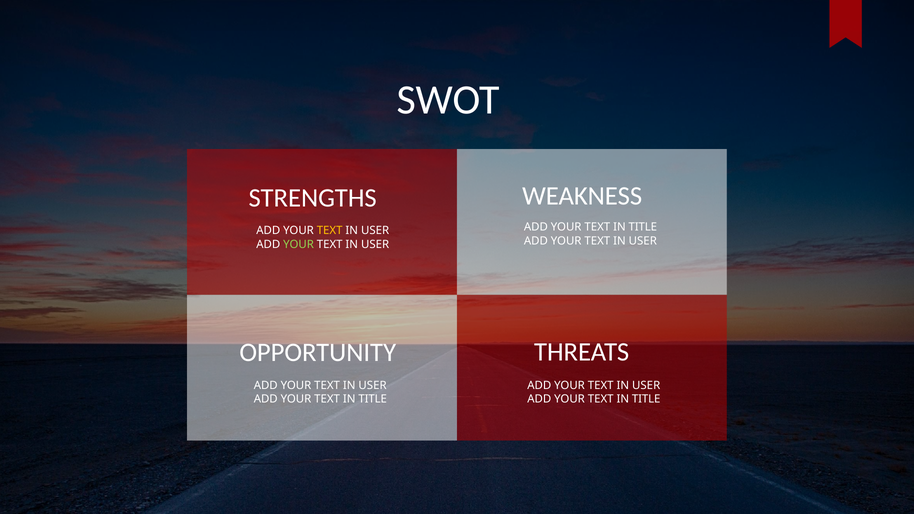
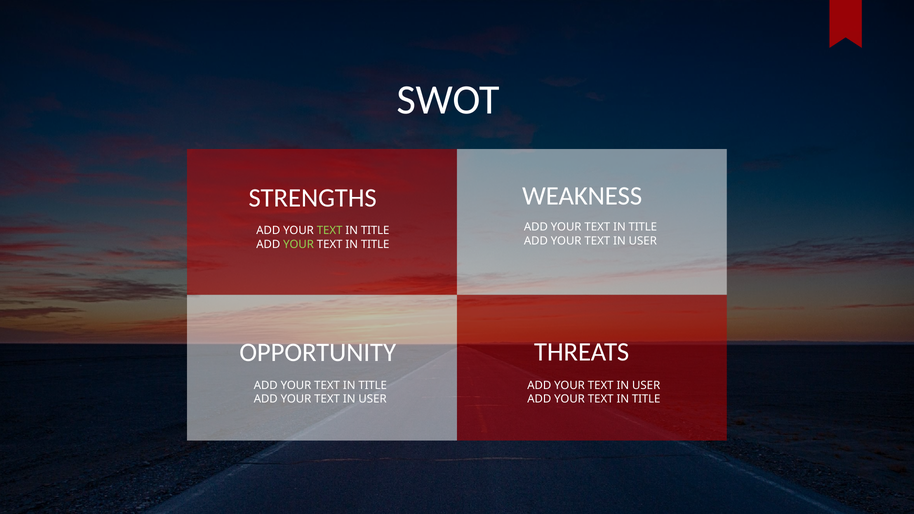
TEXT at (330, 231) colour: yellow -> light green
USER at (375, 231): USER -> TITLE
USER at (375, 244): USER -> TITLE
USER at (373, 385): USER -> TITLE
TITLE at (373, 399): TITLE -> USER
